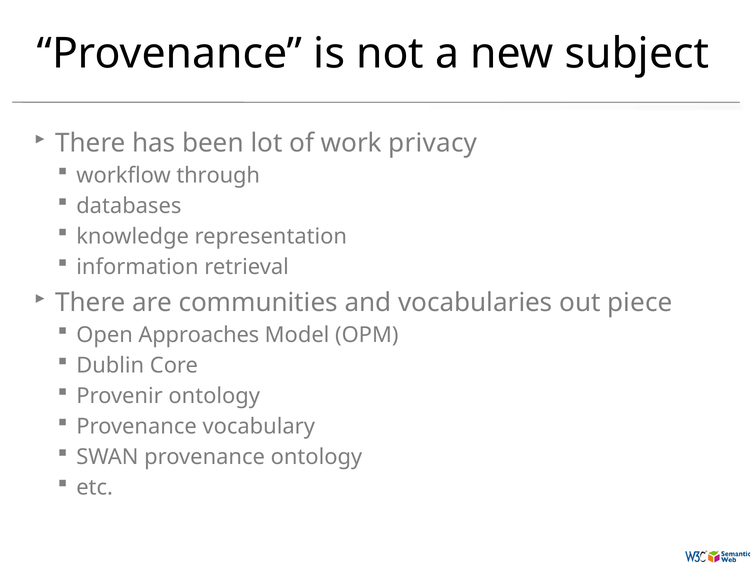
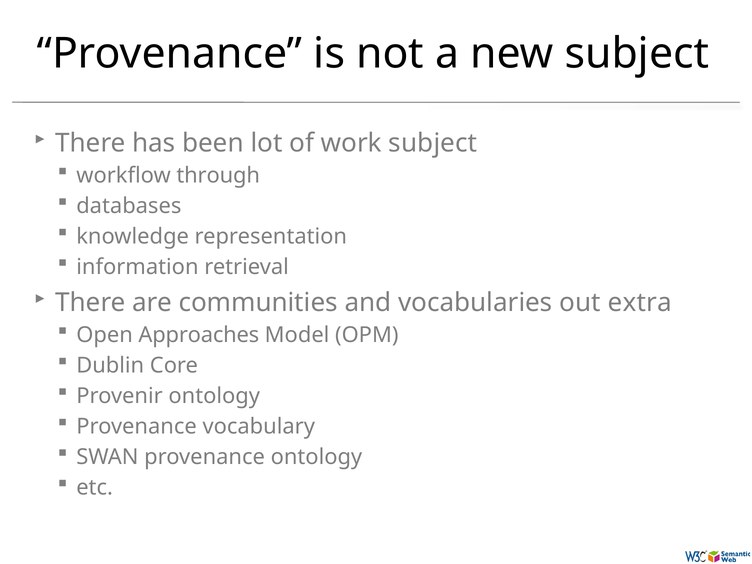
work privacy: privacy -> subject
piece: piece -> extra
